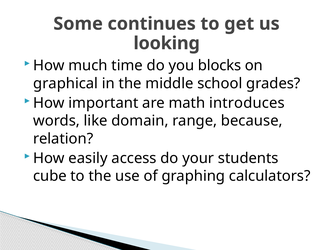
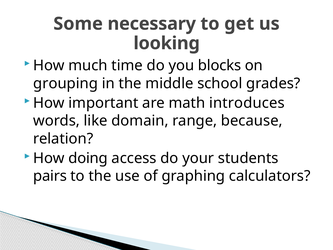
continues: continues -> necessary
graphical: graphical -> grouping
easily: easily -> doing
cube: cube -> pairs
